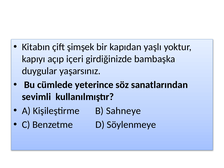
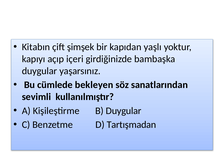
yeterince: yeterince -> bekleyen
B Sahneye: Sahneye -> Duygular
Söylenmeye: Söylenmeye -> Tartışmadan
